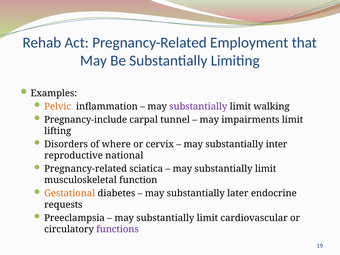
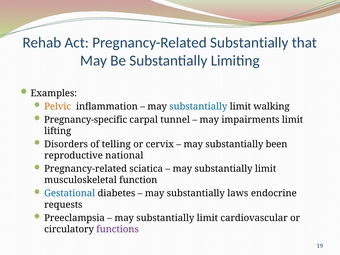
Pregnancy-Related Employment: Employment -> Substantially
substantially at (198, 106) colour: purple -> blue
Pregnancy-include: Pregnancy-include -> Pregnancy-specific
where: where -> telling
inter: inter -> been
Gestational colour: orange -> blue
later: later -> laws
